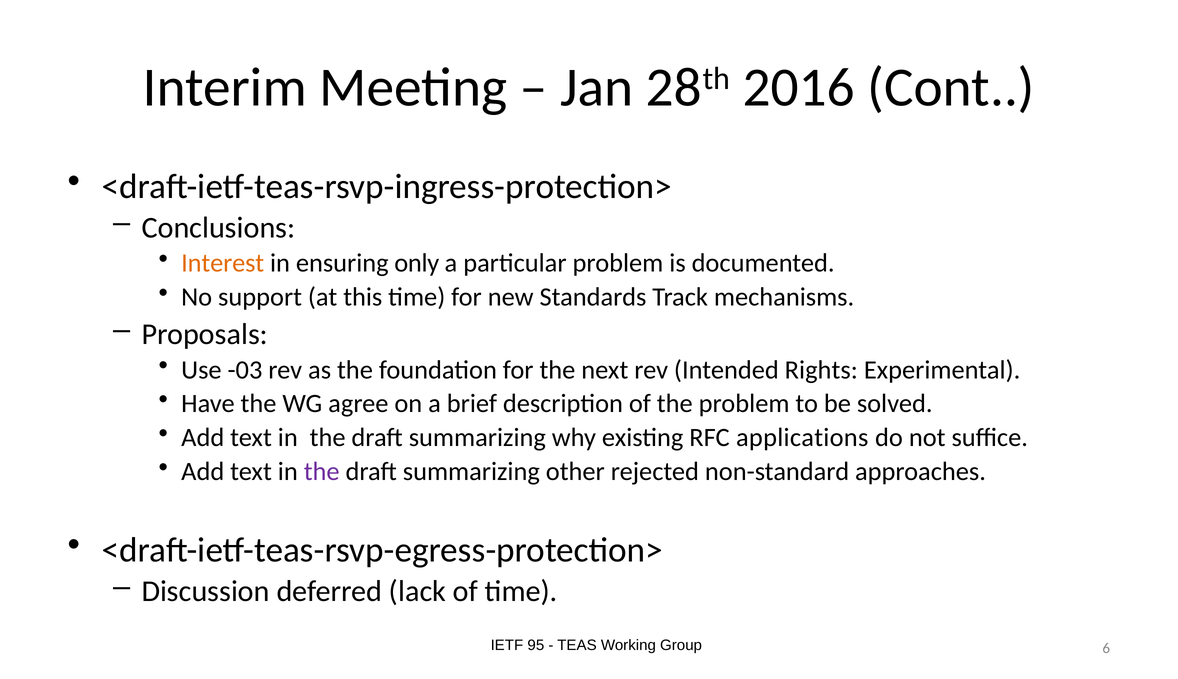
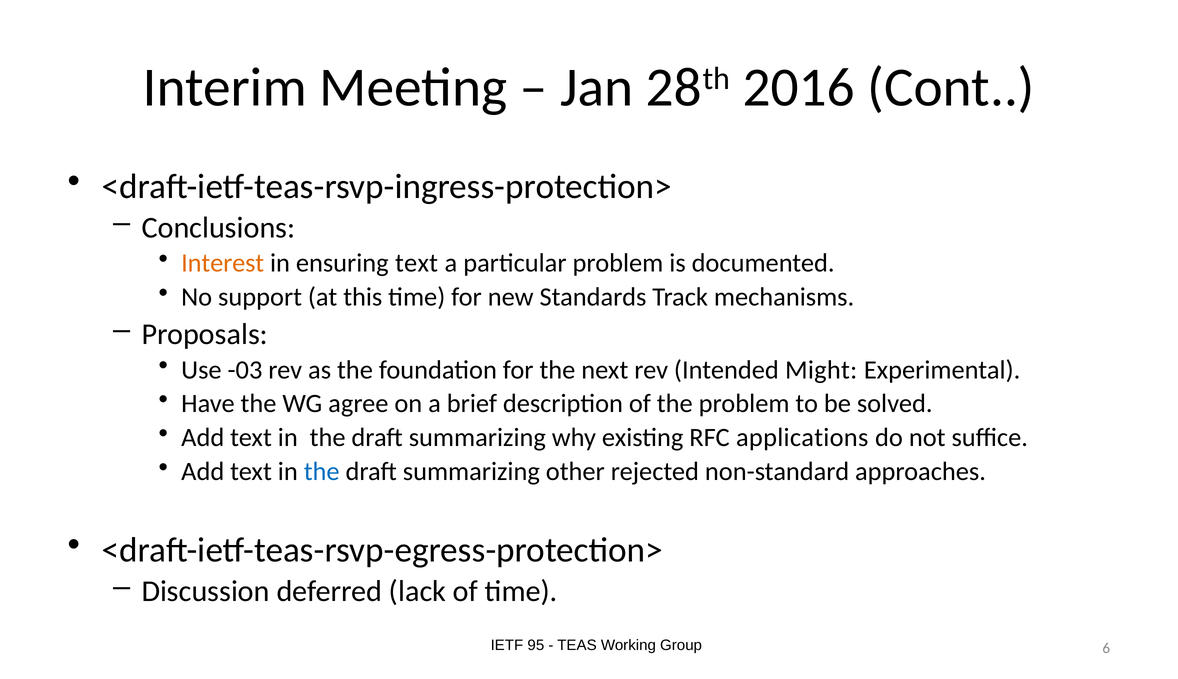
ensuring only: only -> text
Rights: Rights -> Might
the at (322, 472) colour: purple -> blue
